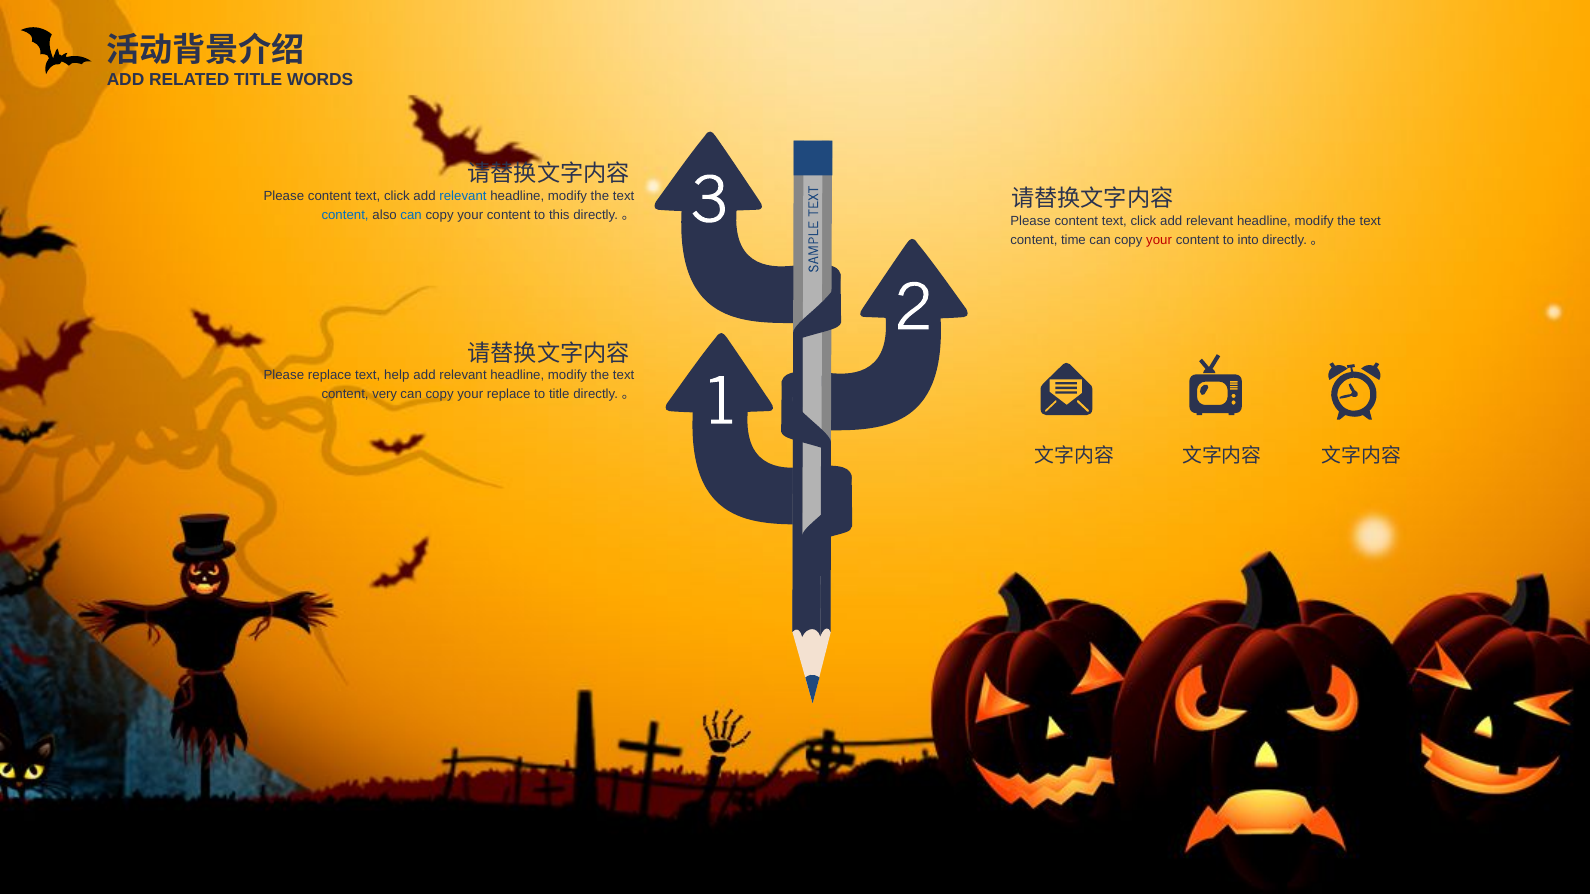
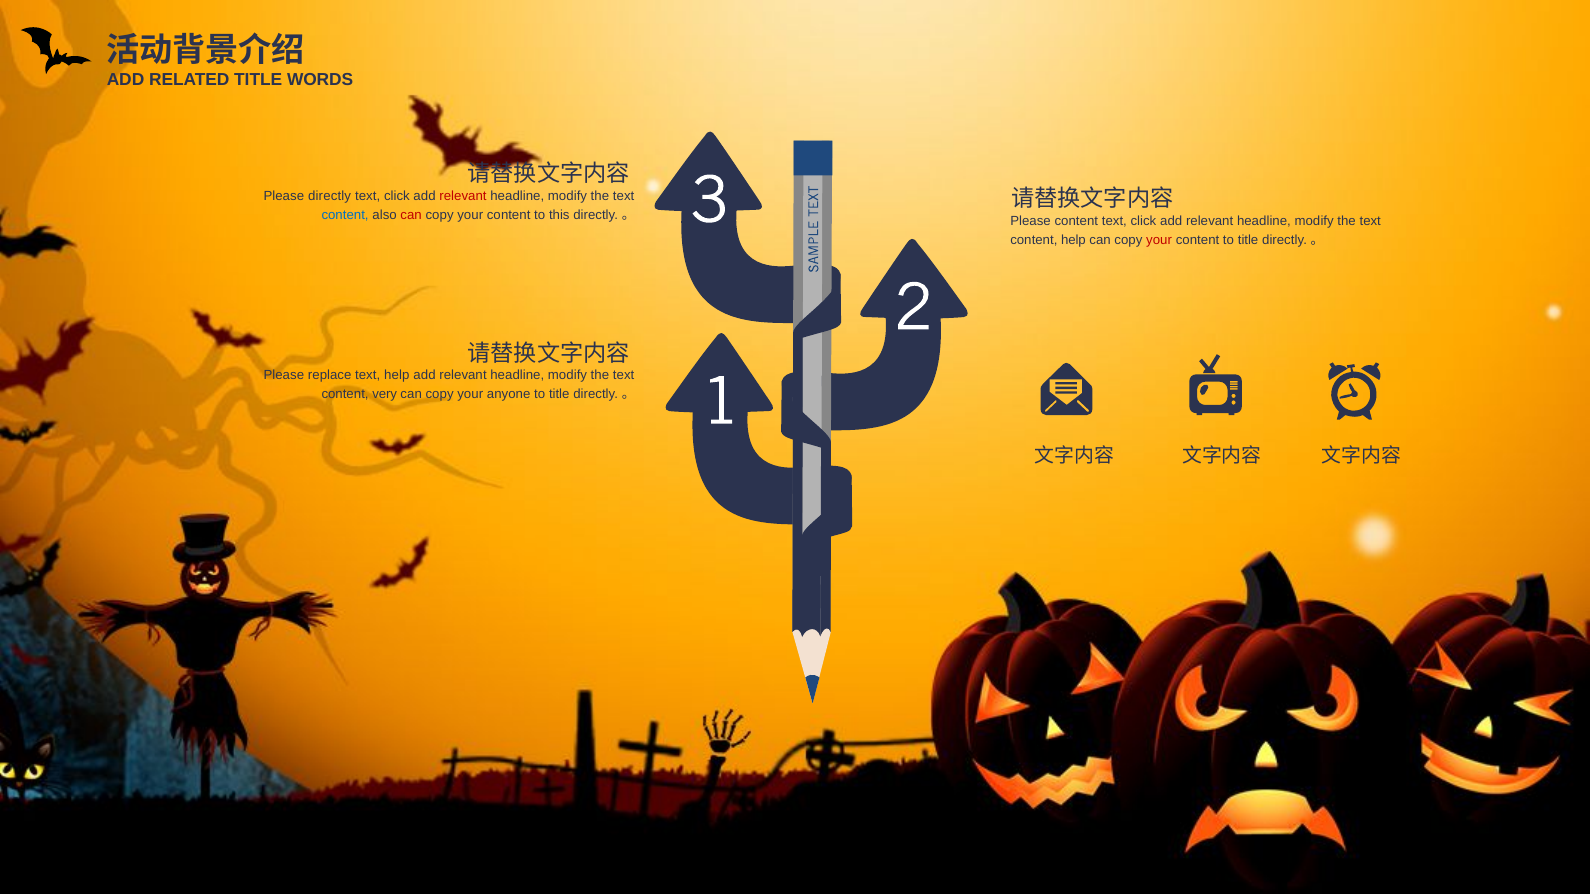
content at (330, 196): content -> directly
relevant at (463, 196) colour: blue -> red
can at (411, 215) colour: blue -> red
content time: time -> help
content to into: into -> title
your replace: replace -> anyone
